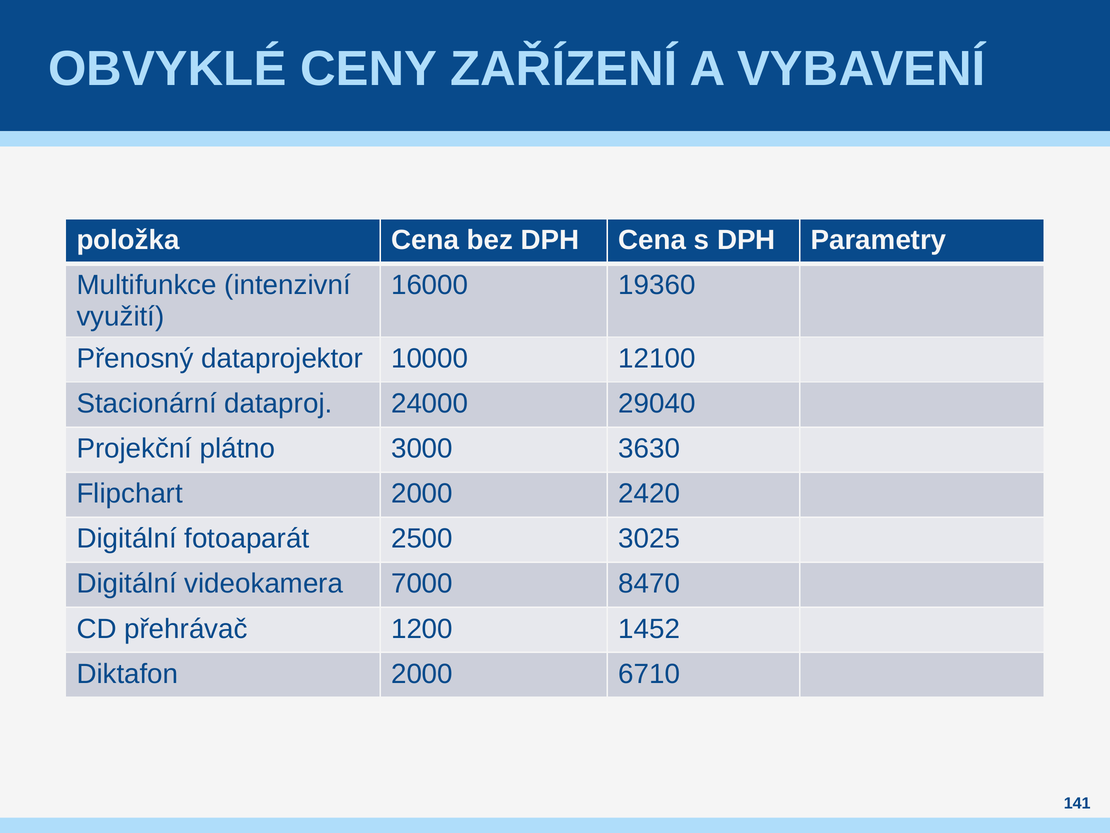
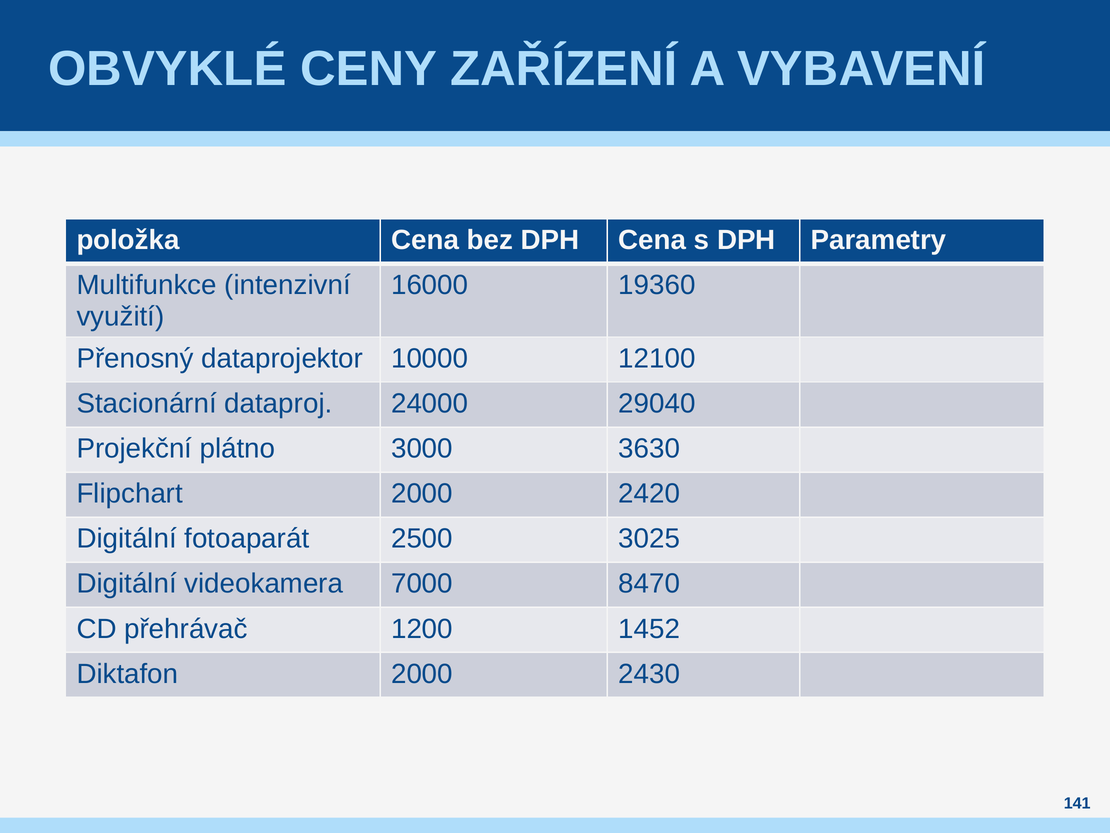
6710: 6710 -> 2430
